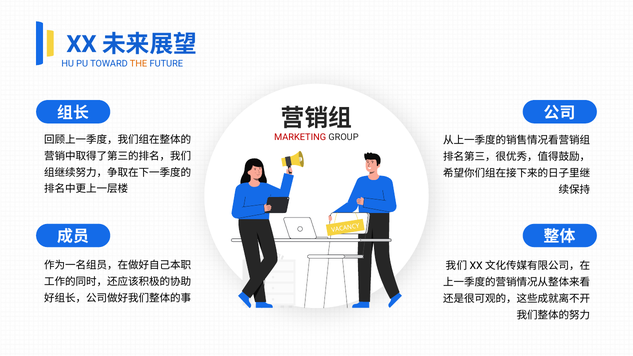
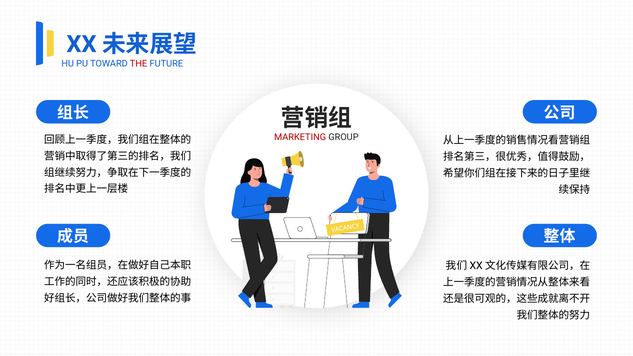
THE colour: orange -> red
